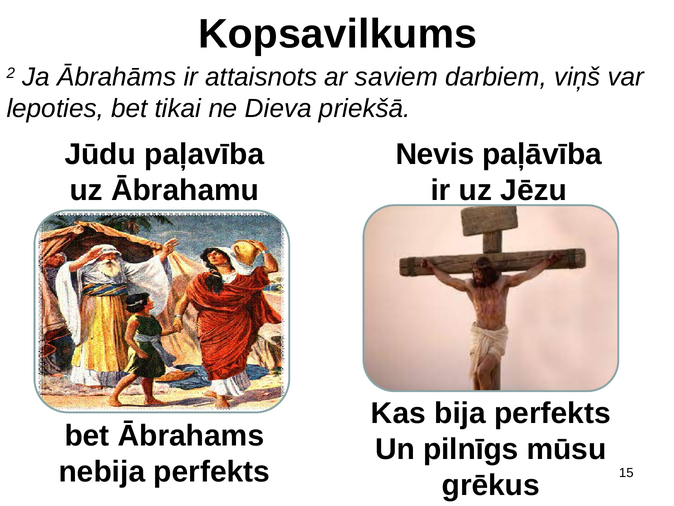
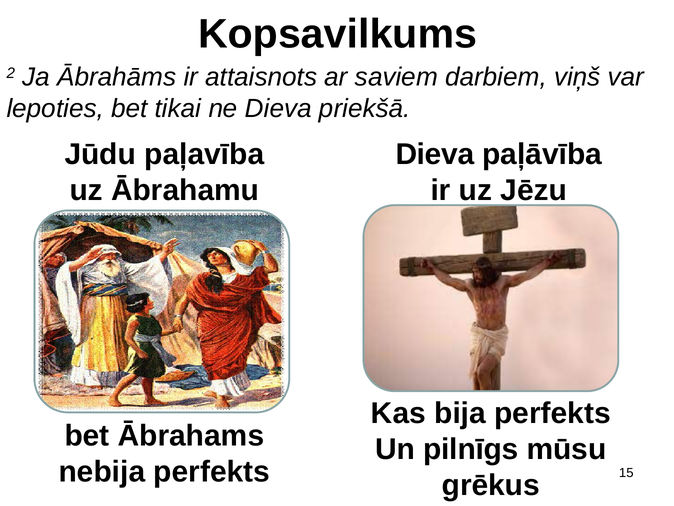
Nevis at (435, 154): Nevis -> Dieva
